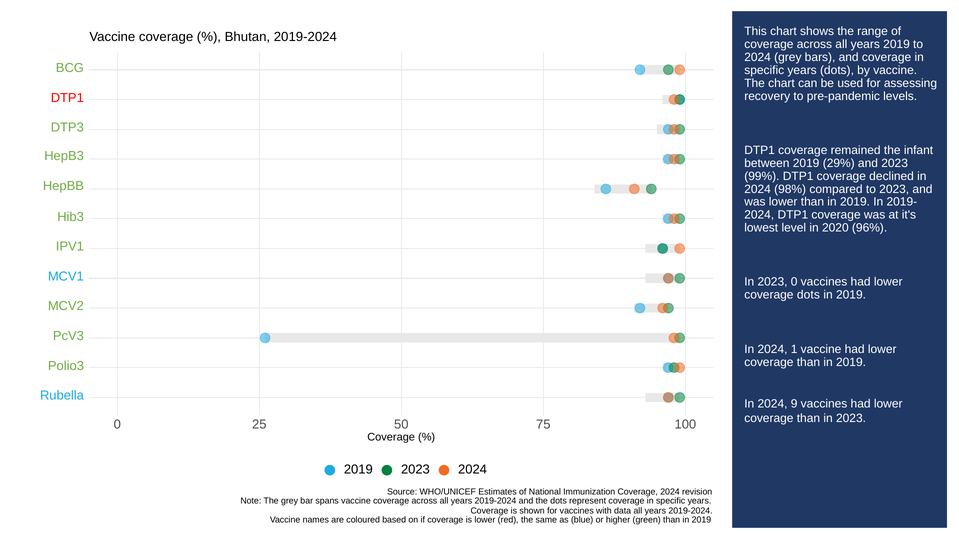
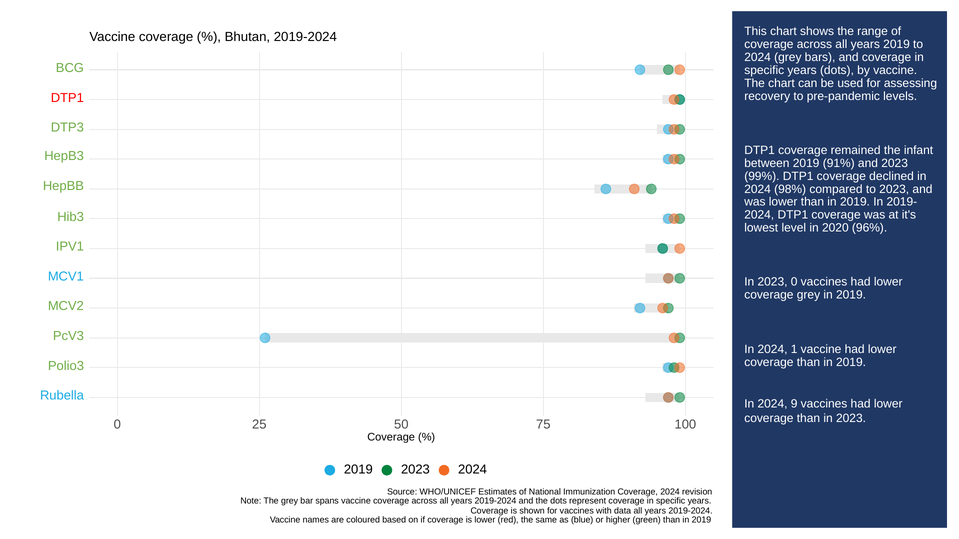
29%: 29% -> 91%
coverage dots: dots -> grey
